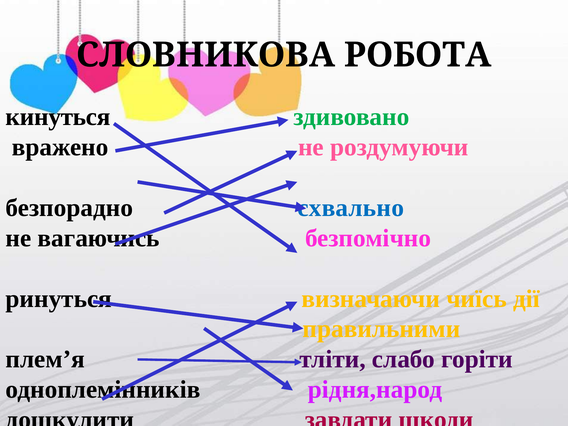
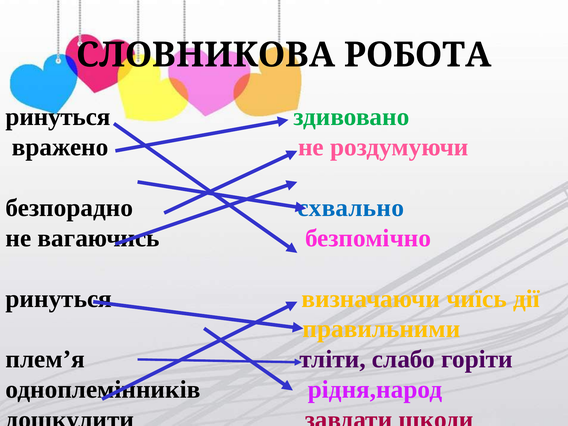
кинуться at (58, 117): кинуться -> ринуться
